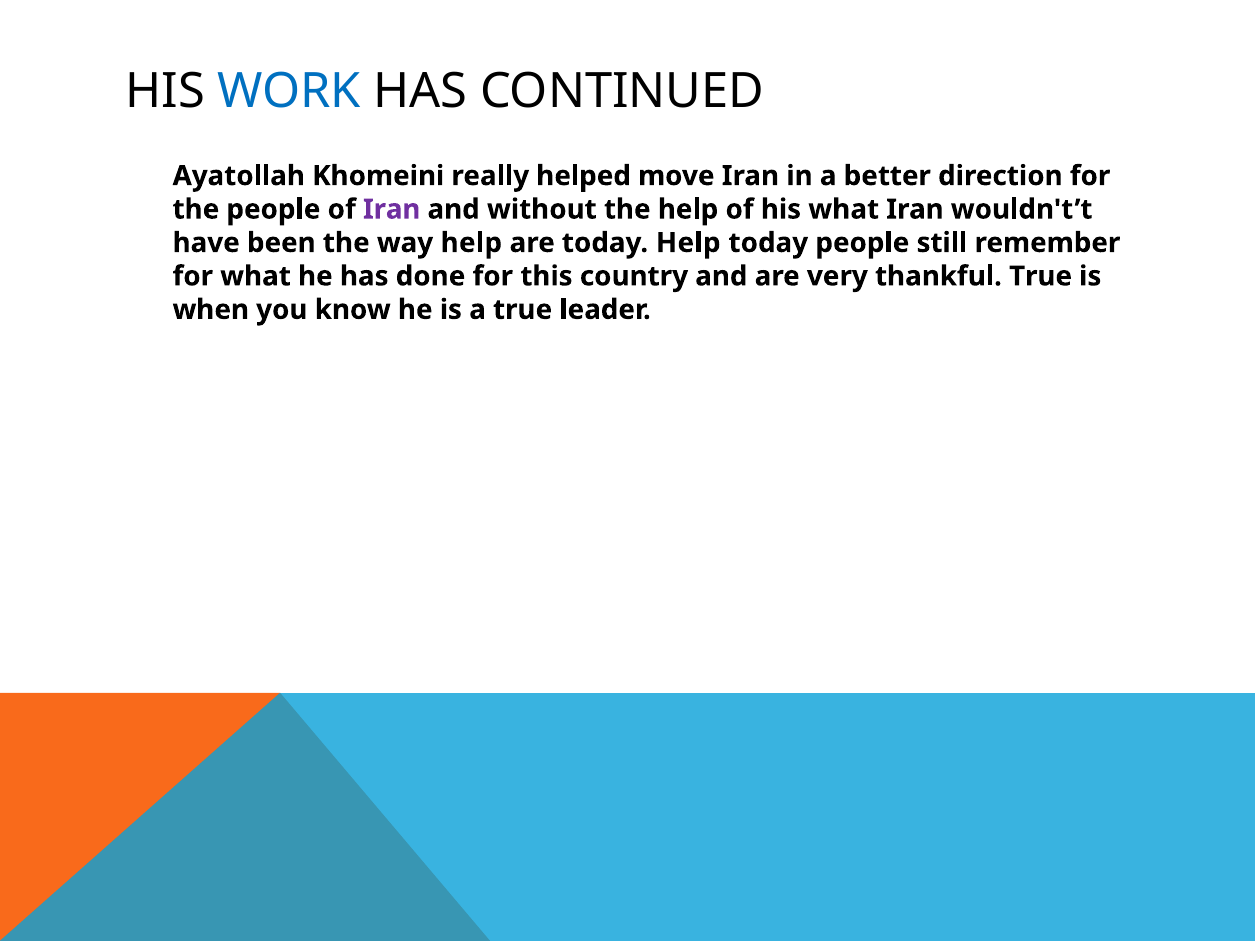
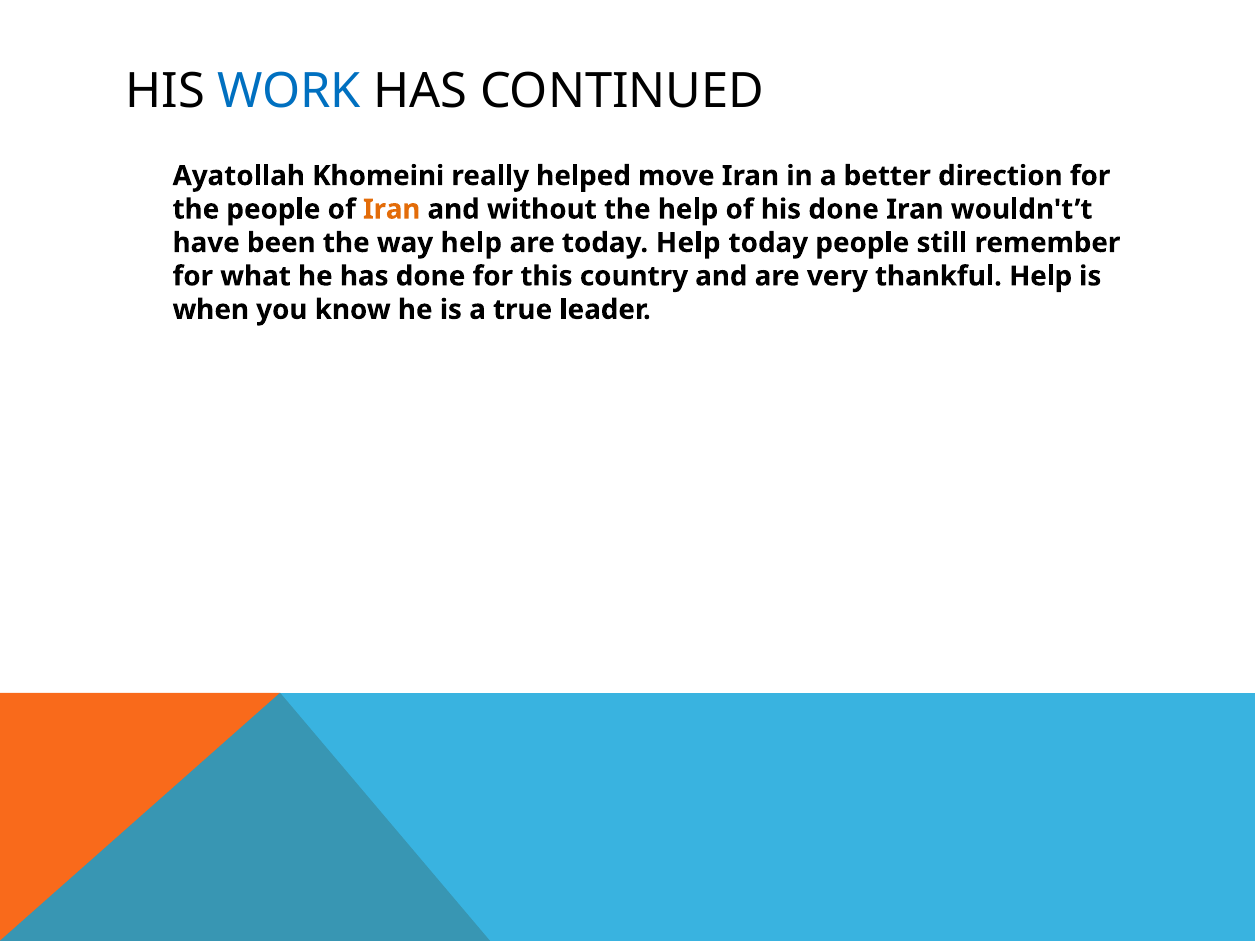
Iran at (392, 209) colour: purple -> orange
his what: what -> done
thankful True: True -> Help
